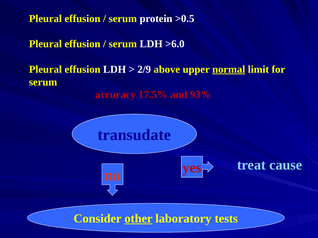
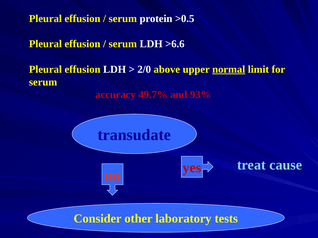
>6.0: >6.0 -> >6.6
2/9: 2/9 -> 2/0
17.5%: 17.5% -> 49.7%
other underline: present -> none
